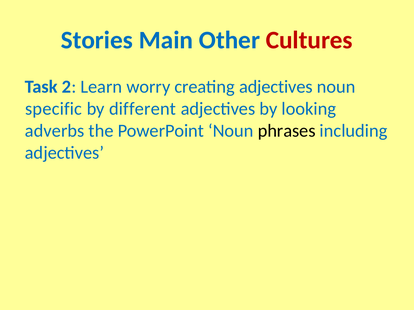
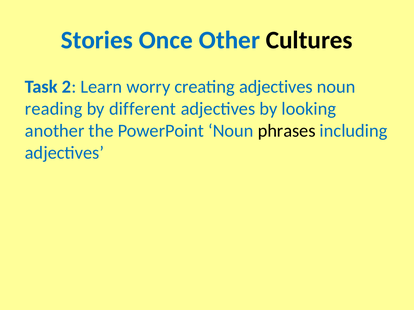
Main: Main -> Once
Cultures colour: red -> black
specific: specific -> reading
adverbs: adverbs -> another
